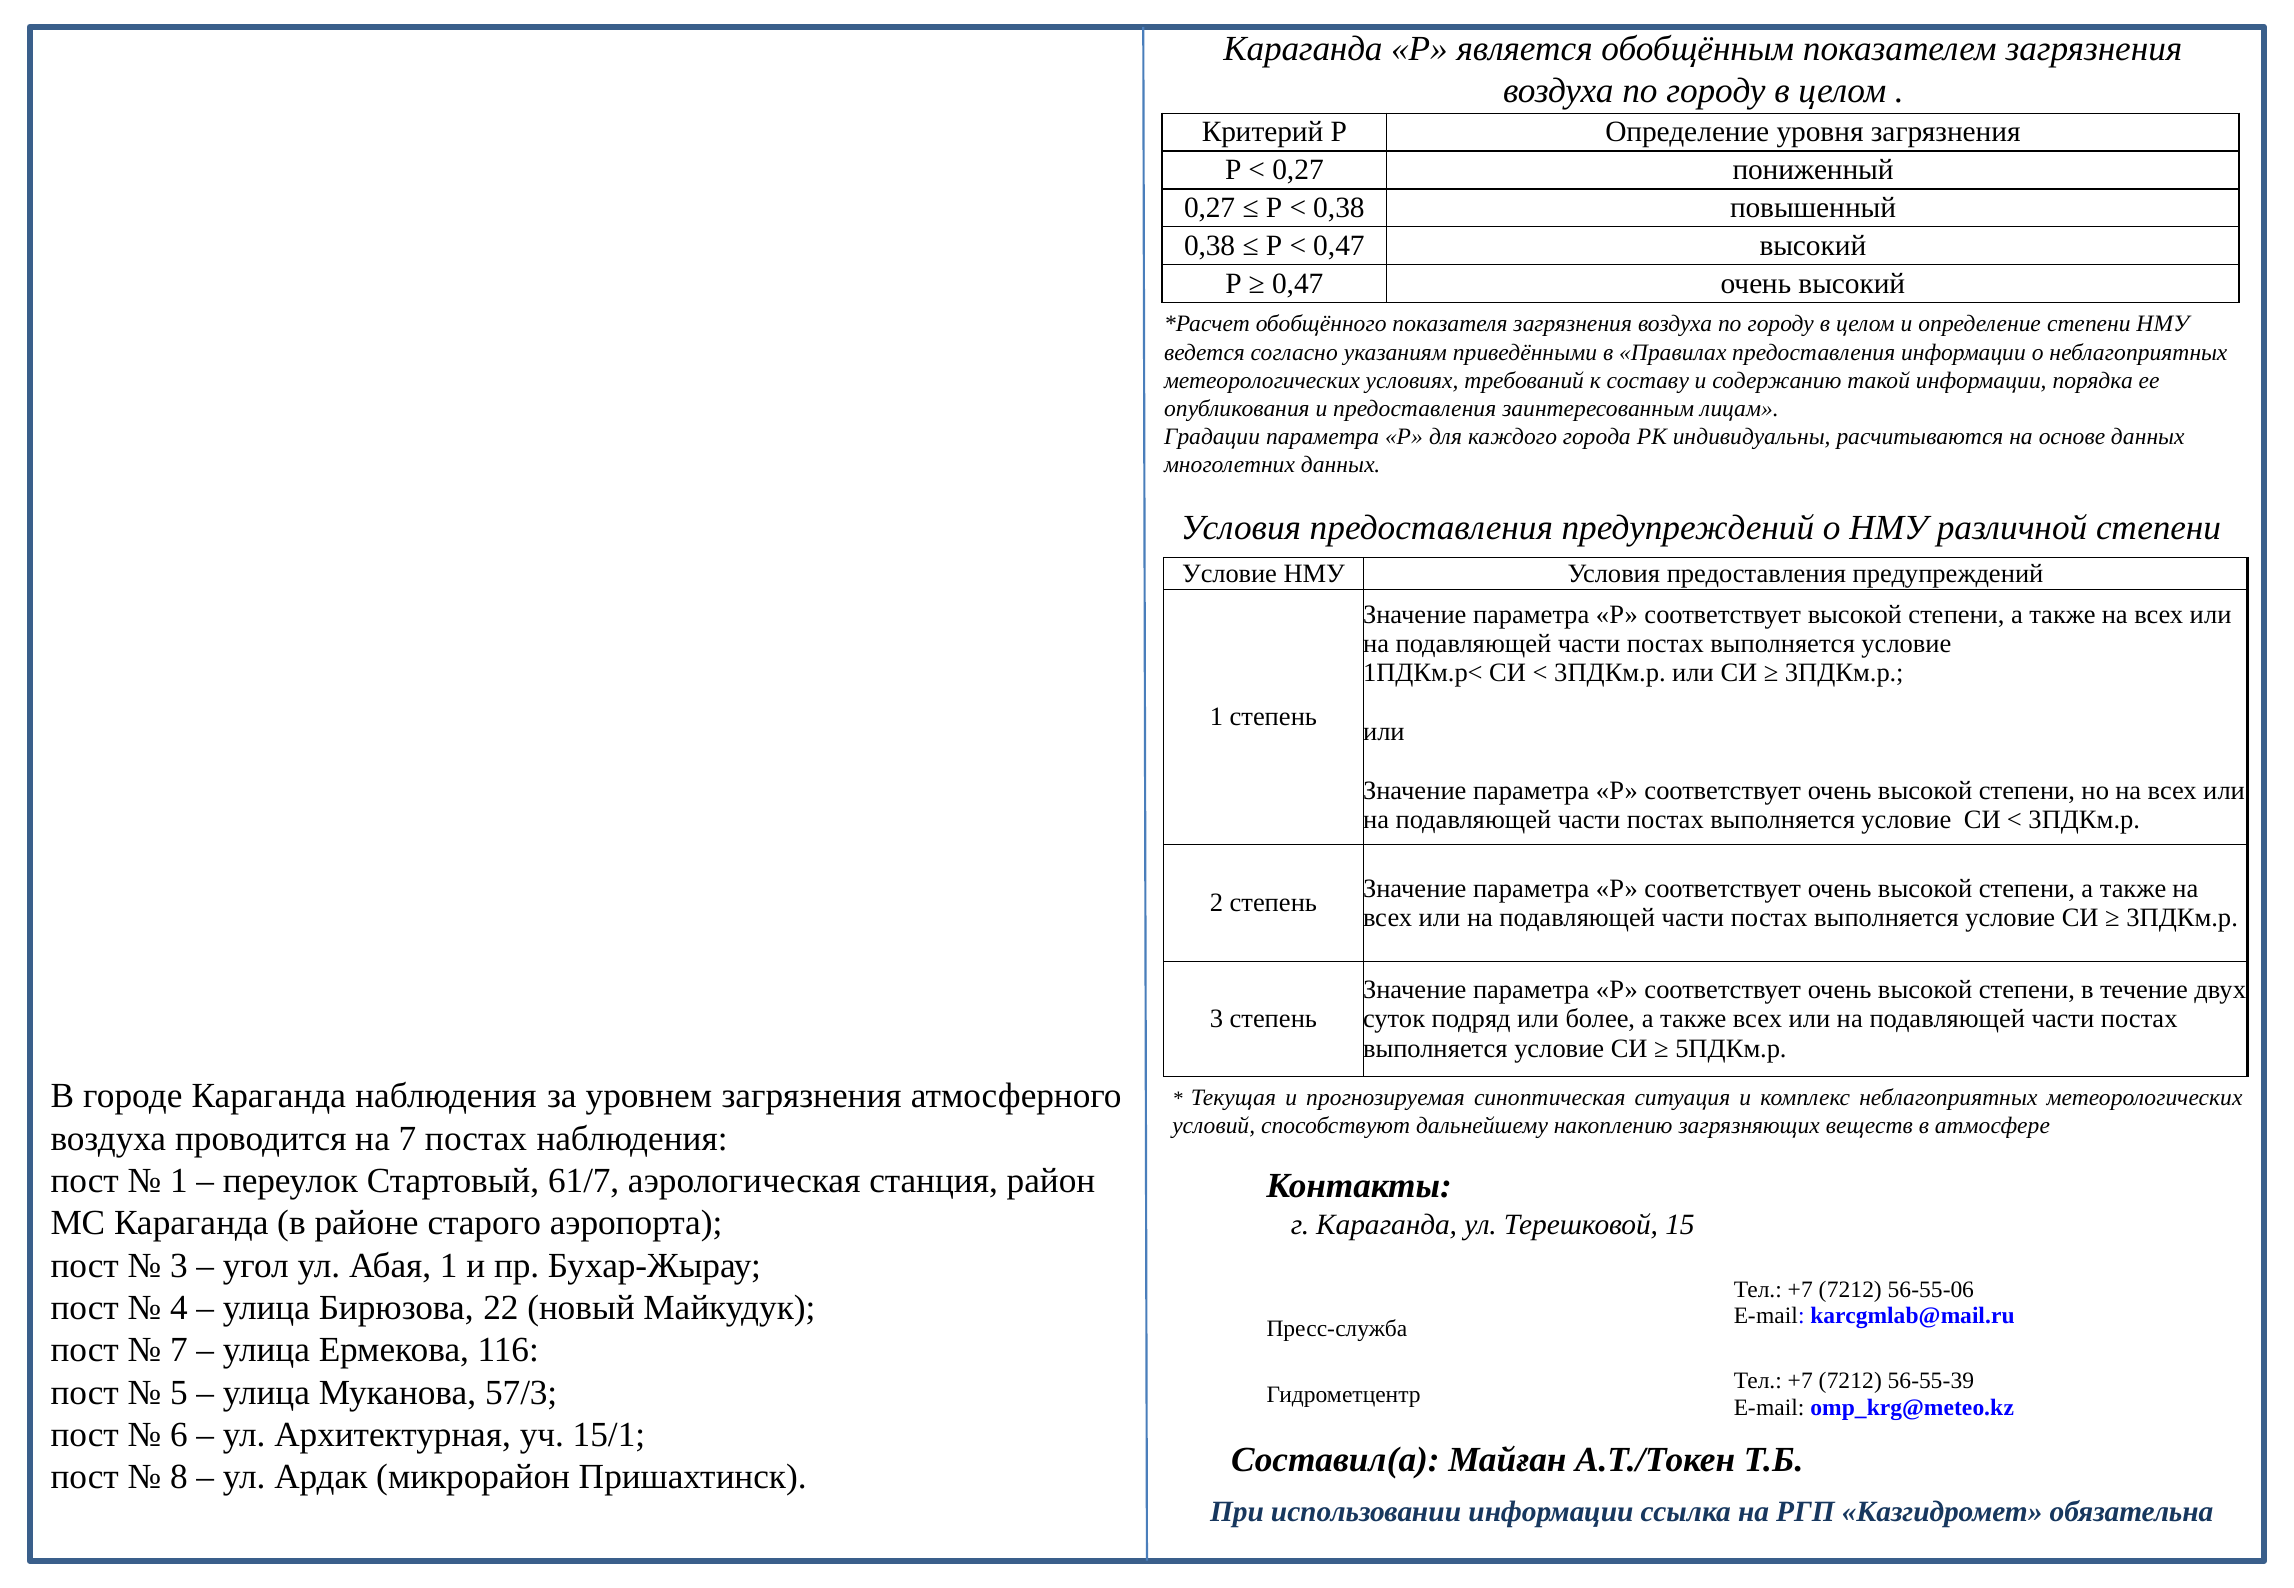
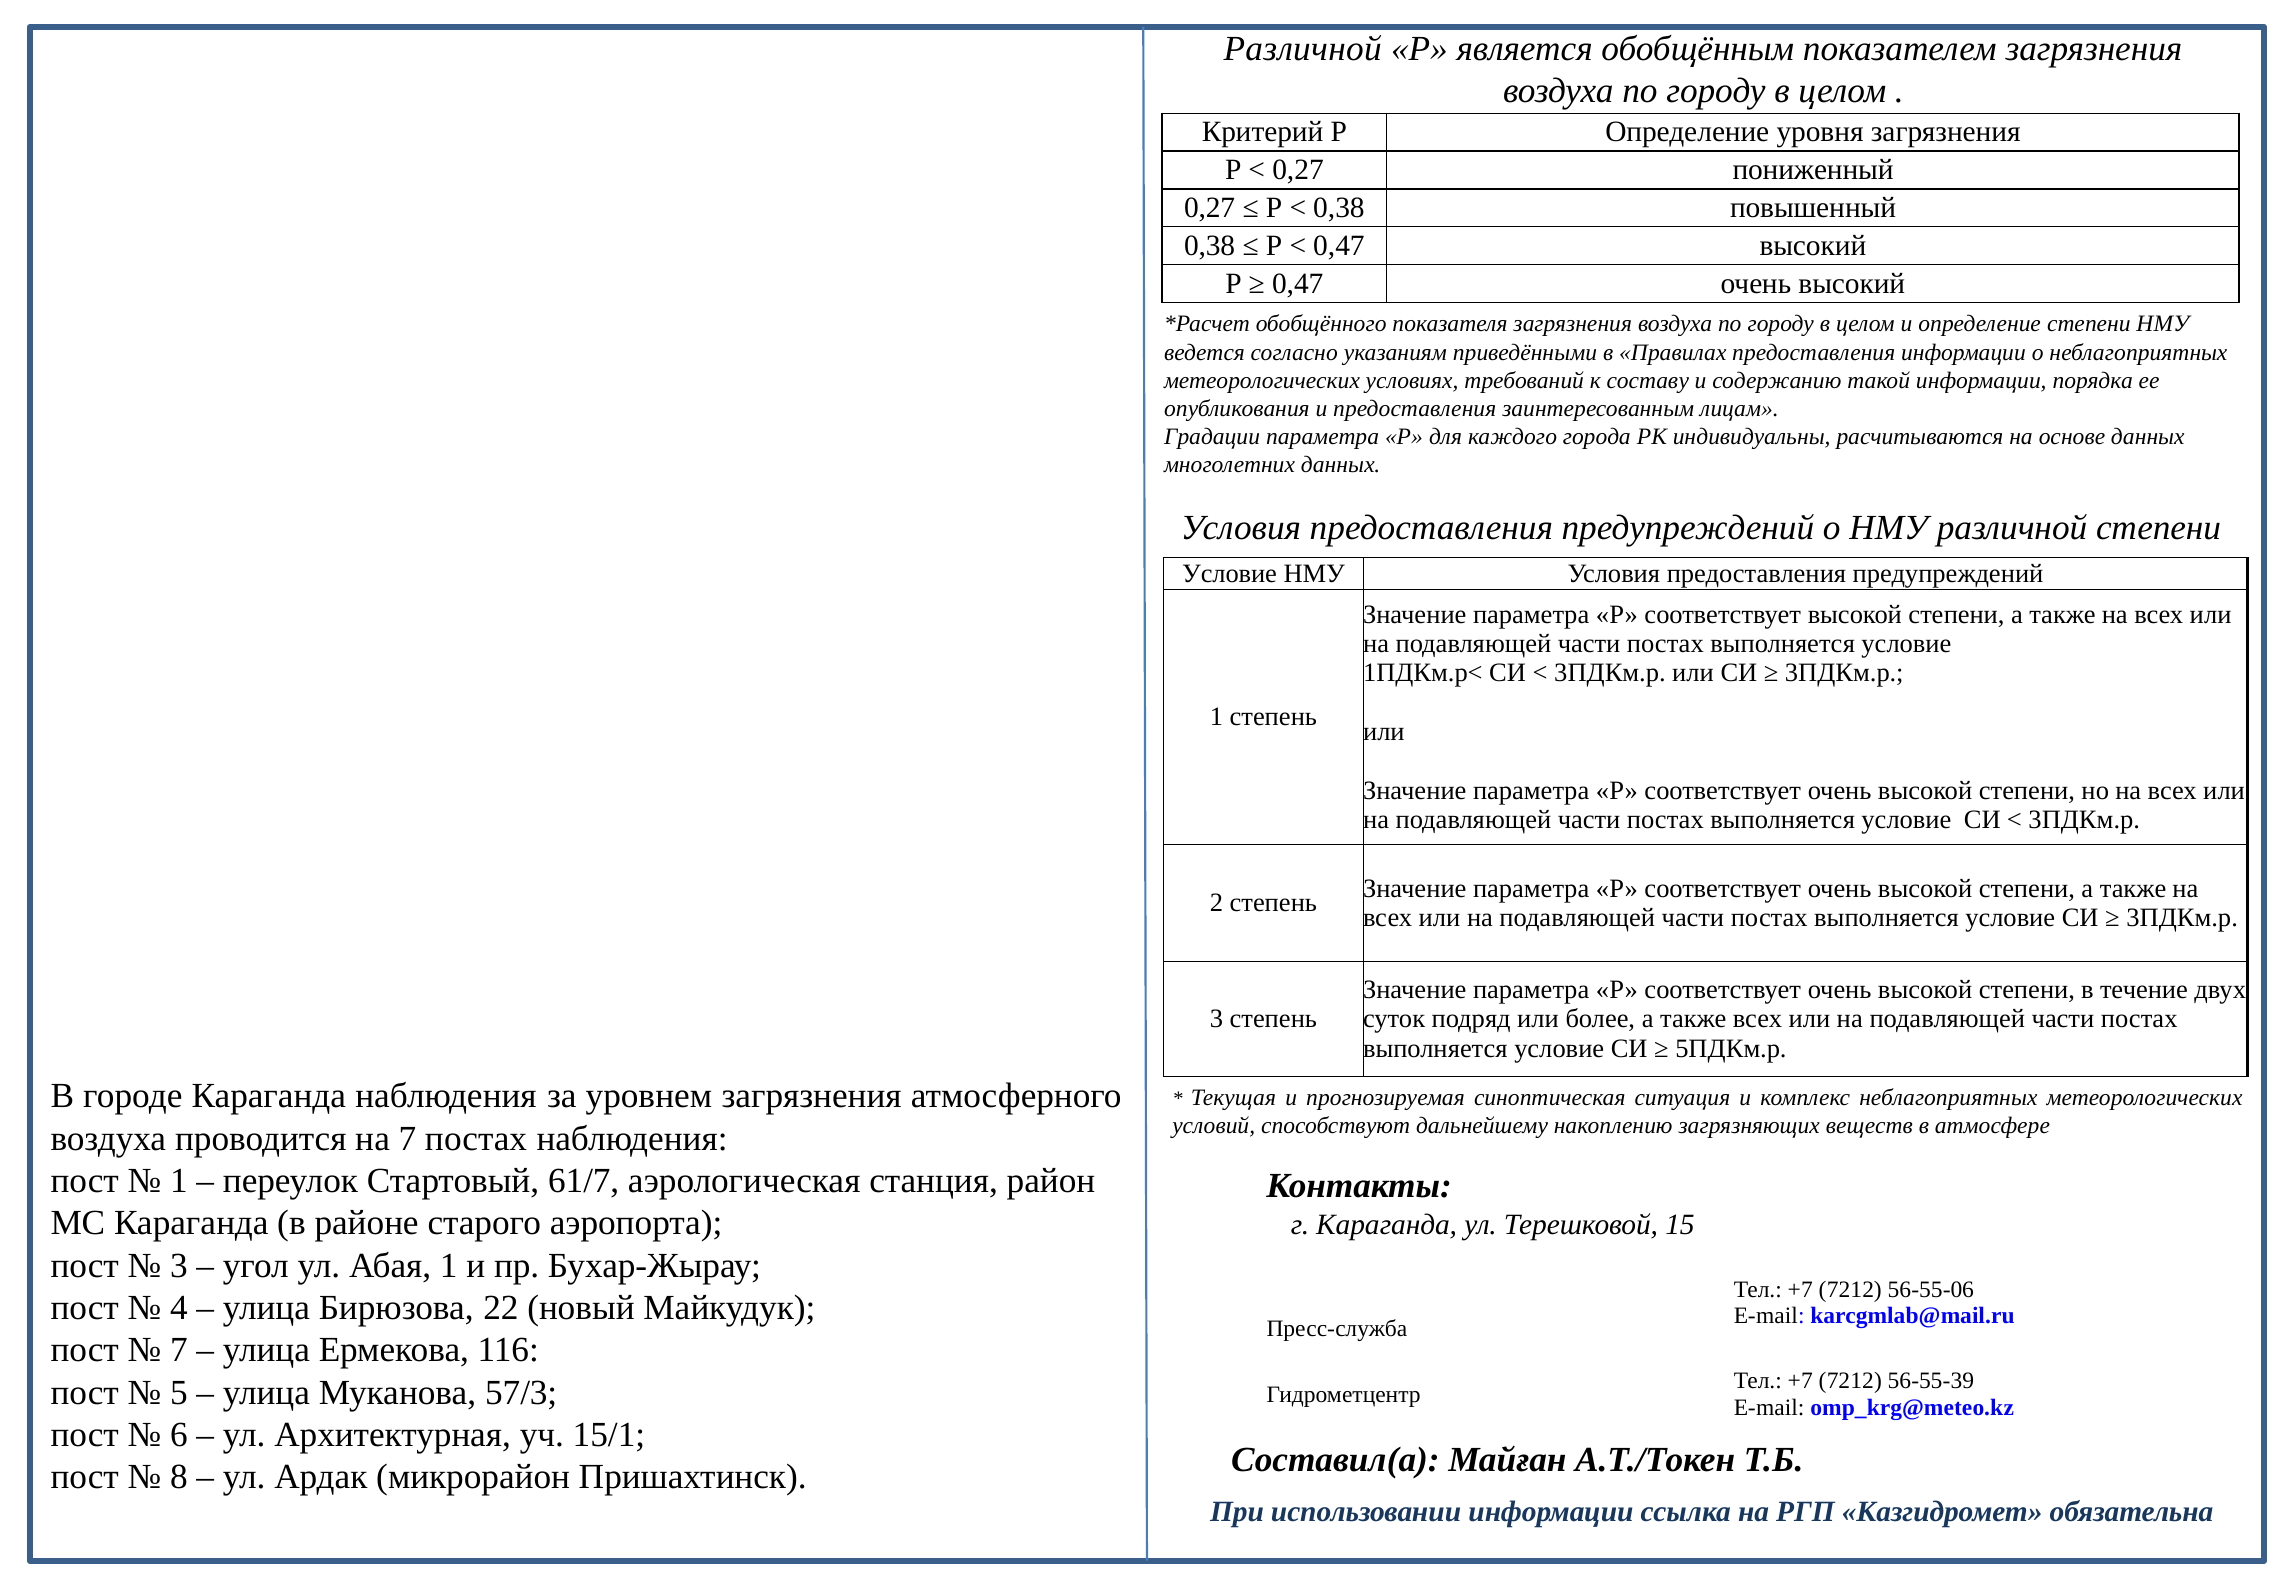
Караганда at (1303, 49): Караганда -> Различной
